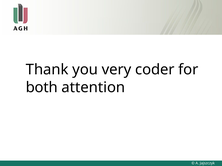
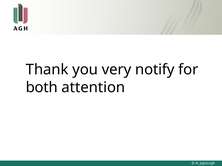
coder: coder -> notify
